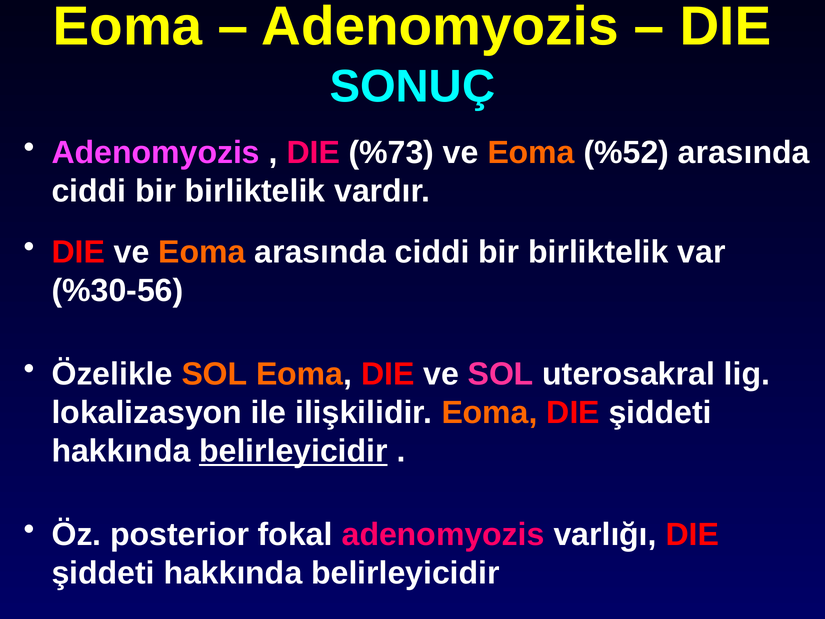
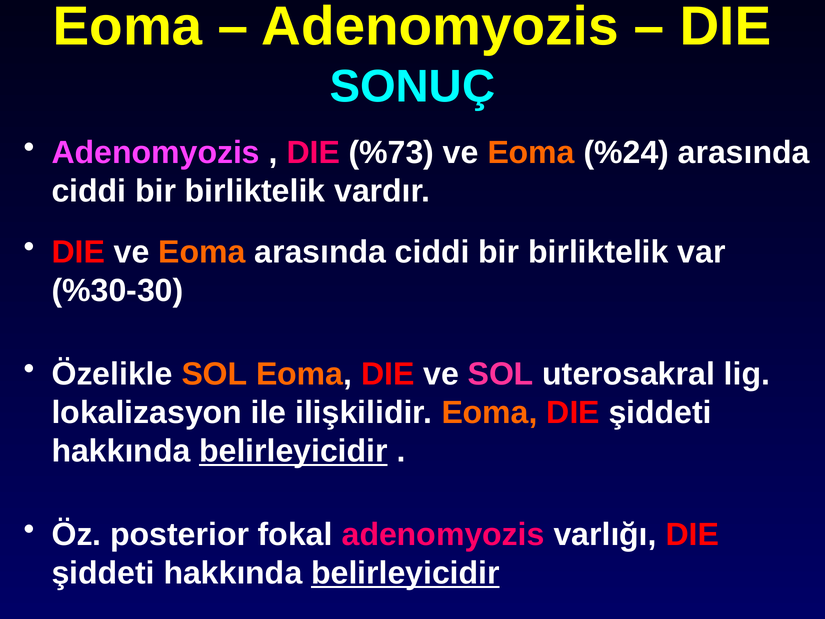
%52: %52 -> %24
%30-56: %30-56 -> %30-30
belirleyicidir at (405, 573) underline: none -> present
